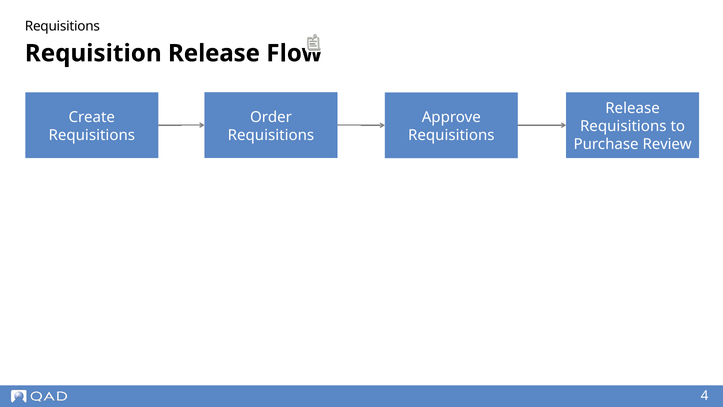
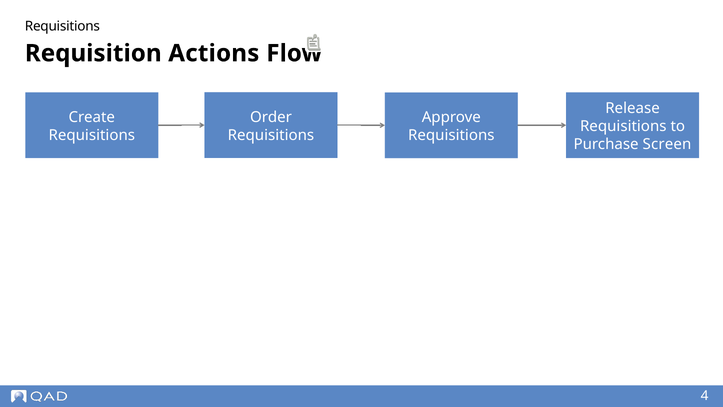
Requisition Release: Release -> Actions
Review: Review -> Screen
